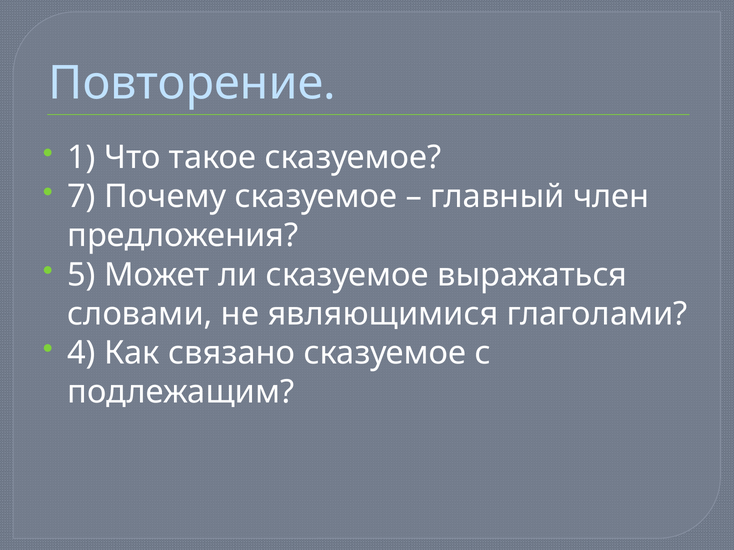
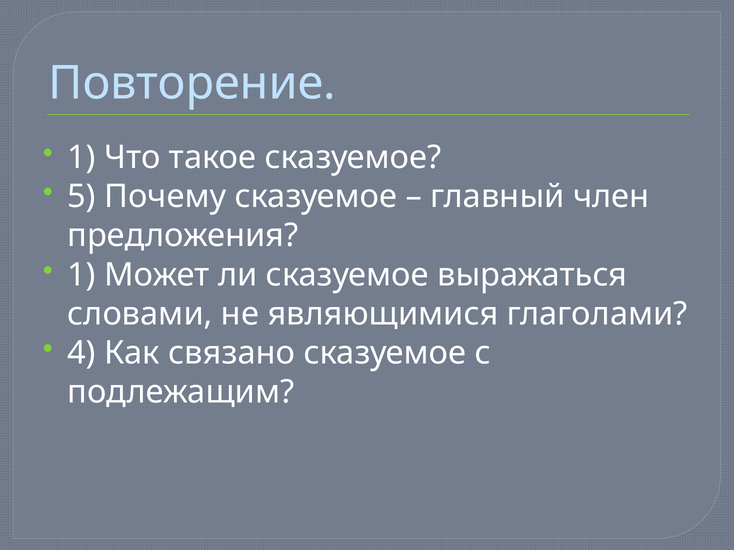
7: 7 -> 5
5 at (82, 275): 5 -> 1
